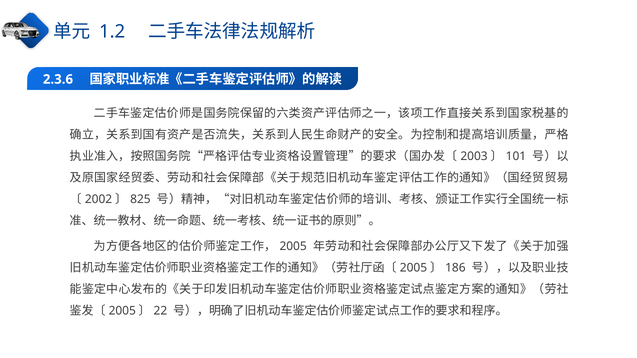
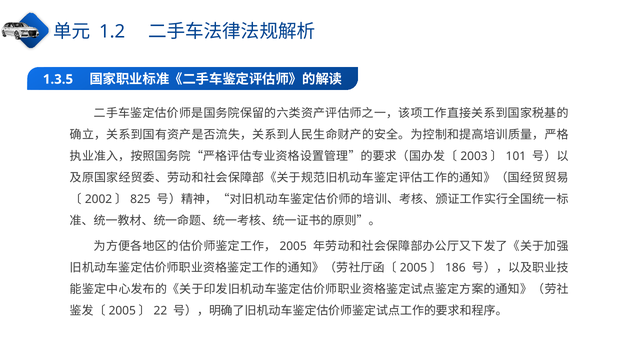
2.3.6: 2.3.6 -> 1.3.5
